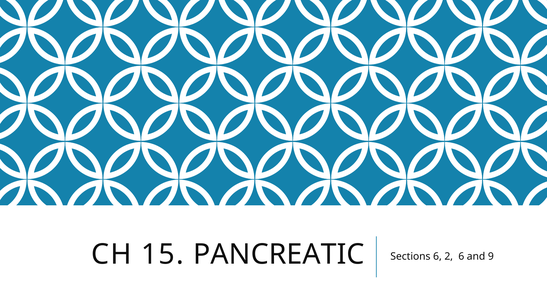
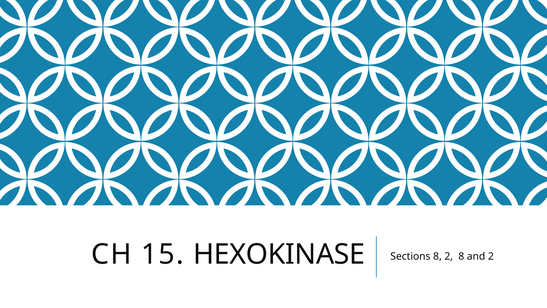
PANCREATIC: PANCREATIC -> HEXOKINASE
Sections 6: 6 -> 8
2 6: 6 -> 8
and 9: 9 -> 2
